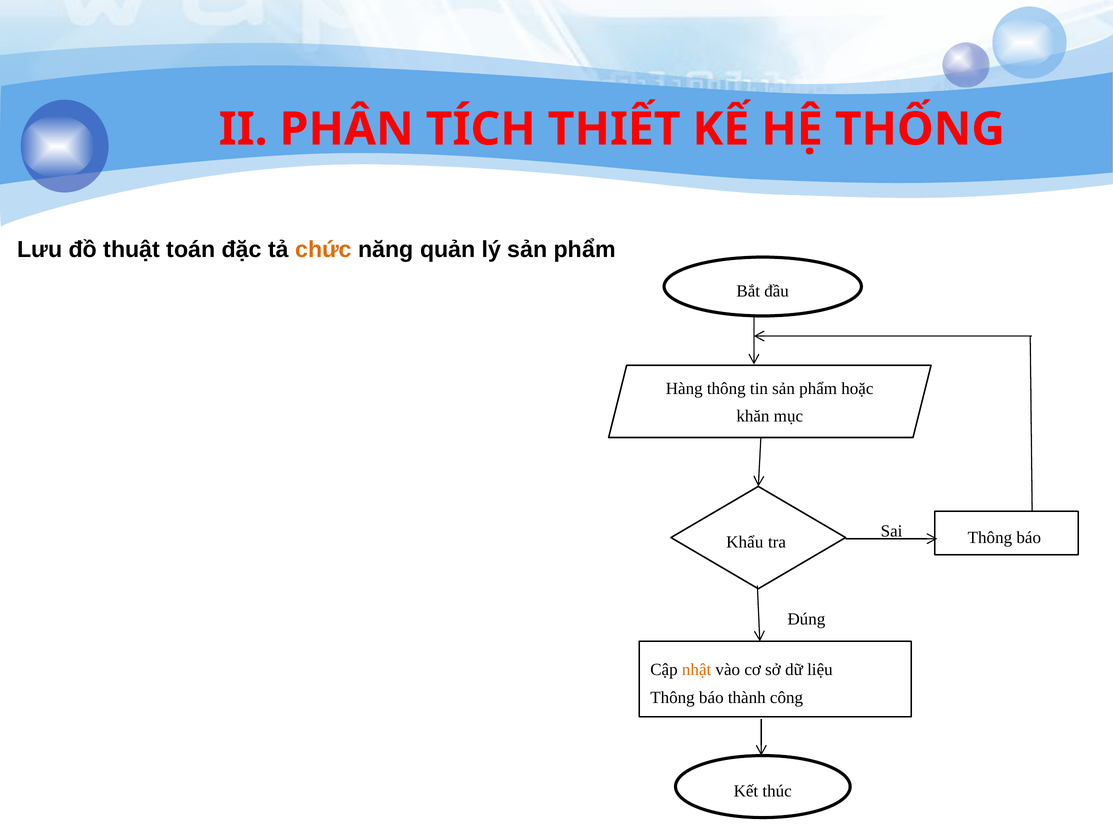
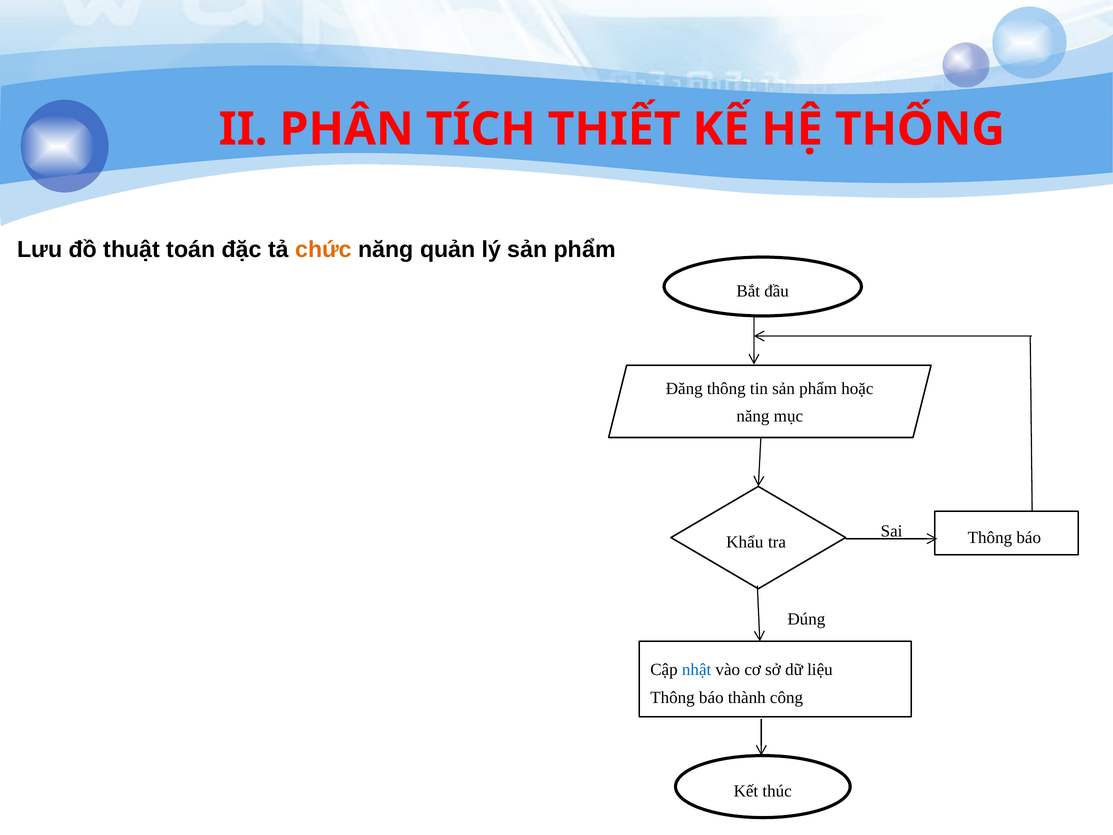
Hàng: Hàng -> Đăng
khăn at (753, 416): khăn -> năng
nhật colour: orange -> blue
